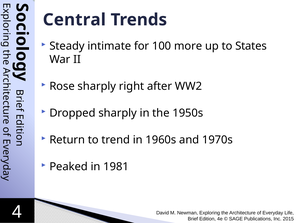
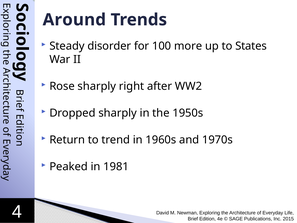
Central: Central -> Around
intimate: intimate -> disorder
